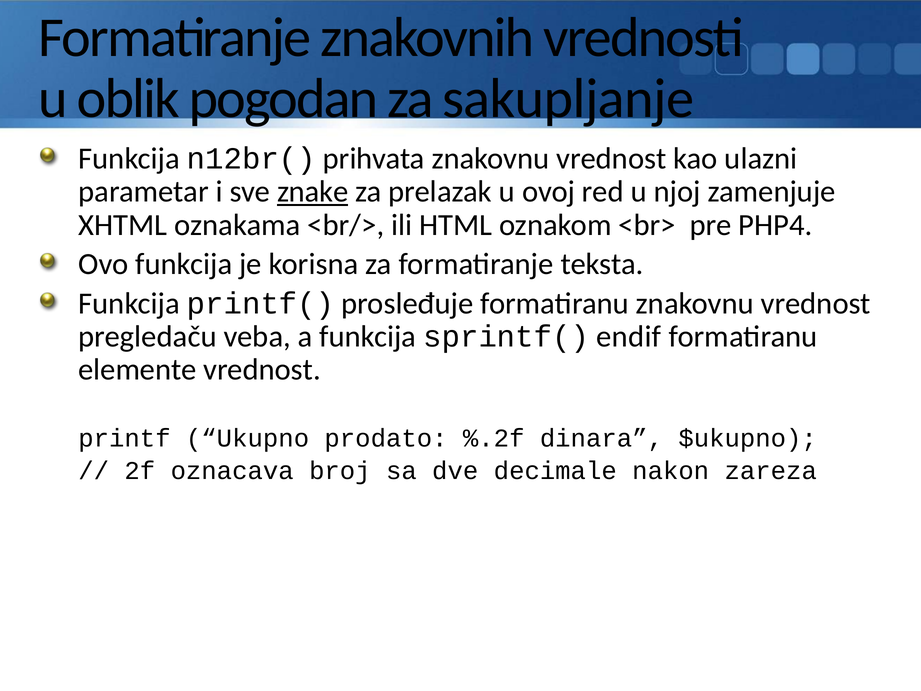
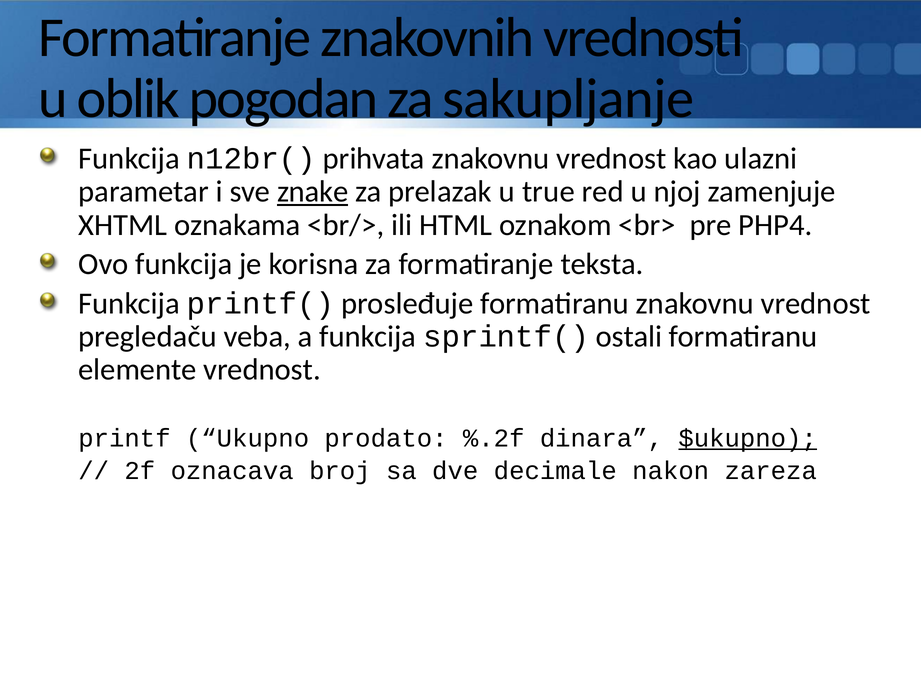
ovoj: ovoj -> true
endif: endif -> ostali
$ukupno underline: none -> present
